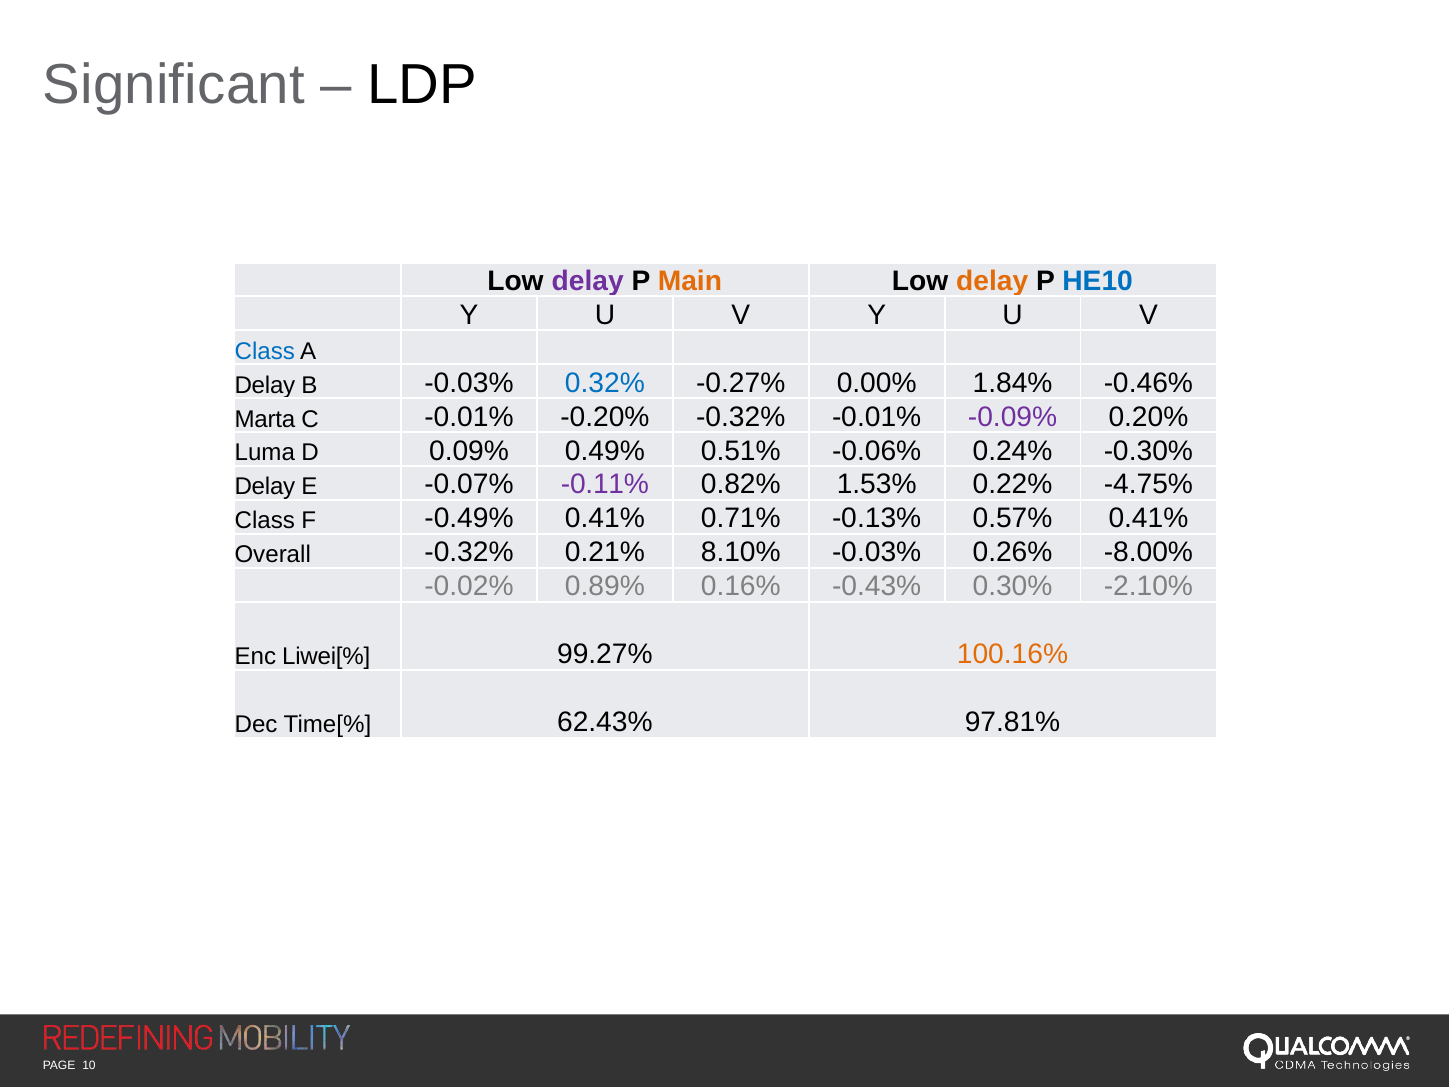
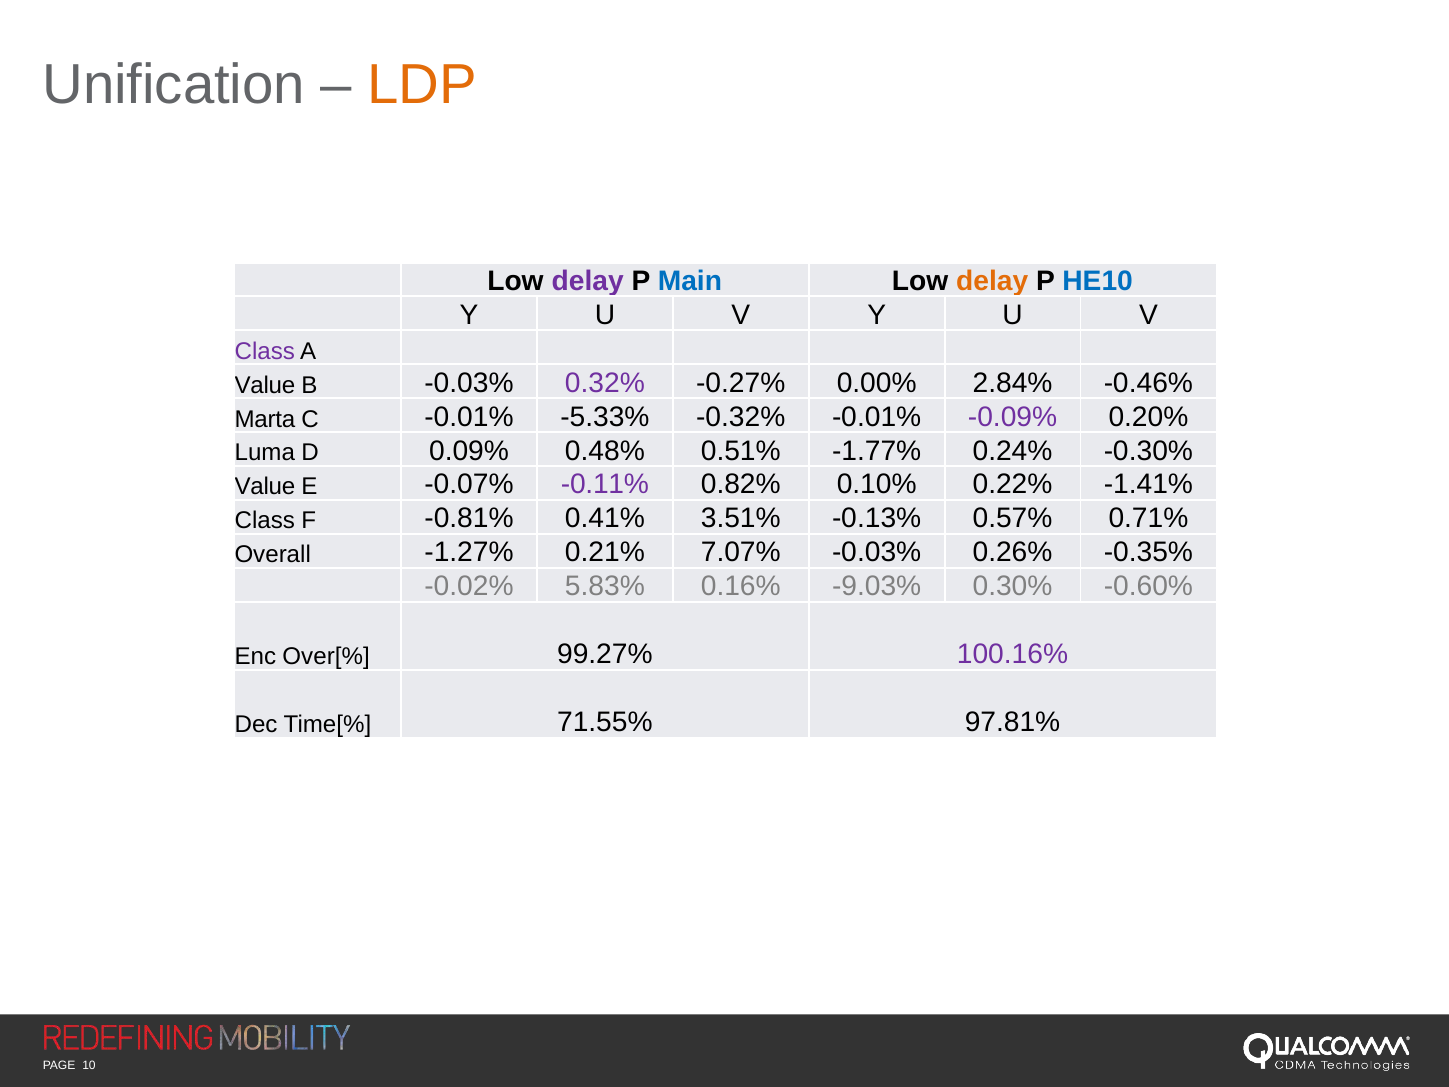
Significant: Significant -> Unification
LDP colour: black -> orange
Main colour: orange -> blue
Class at (265, 351) colour: blue -> purple
Delay at (265, 385): Delay -> Value
0.32% colour: blue -> purple
1.84%: 1.84% -> 2.84%
-0.20%: -0.20% -> -5.33%
0.49%: 0.49% -> 0.48%
-0.06%: -0.06% -> -1.77%
Delay at (265, 487): Delay -> Value
1.53%: 1.53% -> 0.10%
-4.75%: -4.75% -> -1.41%
-0.49%: -0.49% -> -0.81%
0.71%: 0.71% -> 3.51%
0.57% 0.41%: 0.41% -> 0.71%
Overall -0.32%: -0.32% -> -1.27%
8.10%: 8.10% -> 7.07%
-8.00%: -8.00% -> -0.35%
0.89%: 0.89% -> 5.83%
-0.43%: -0.43% -> -9.03%
-2.10%: -2.10% -> -0.60%
Liwei[%: Liwei[% -> Over[%
100.16% colour: orange -> purple
62.43%: 62.43% -> 71.55%
